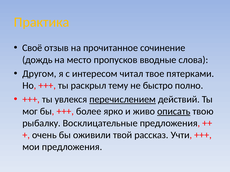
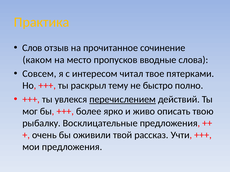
Своё: Своё -> Слов
дождь: дождь -> каком
Другом: Другом -> Совсем
описать underline: present -> none
